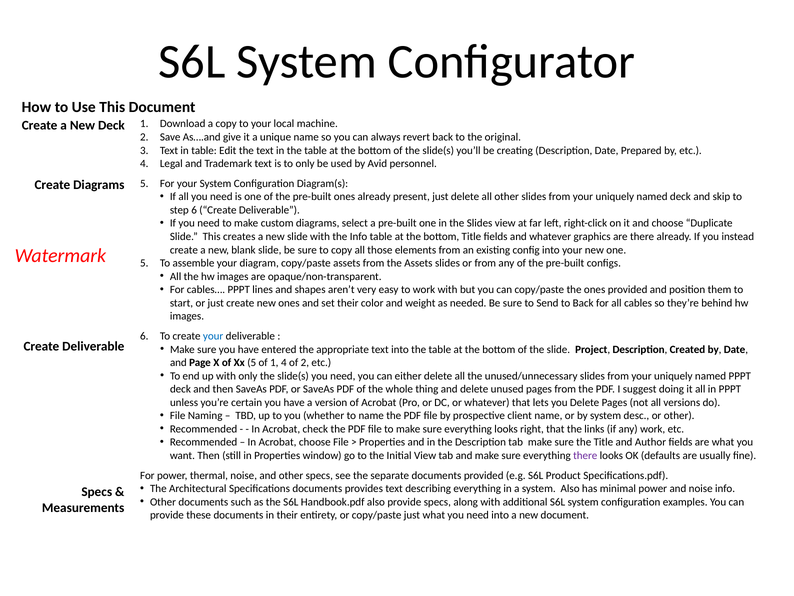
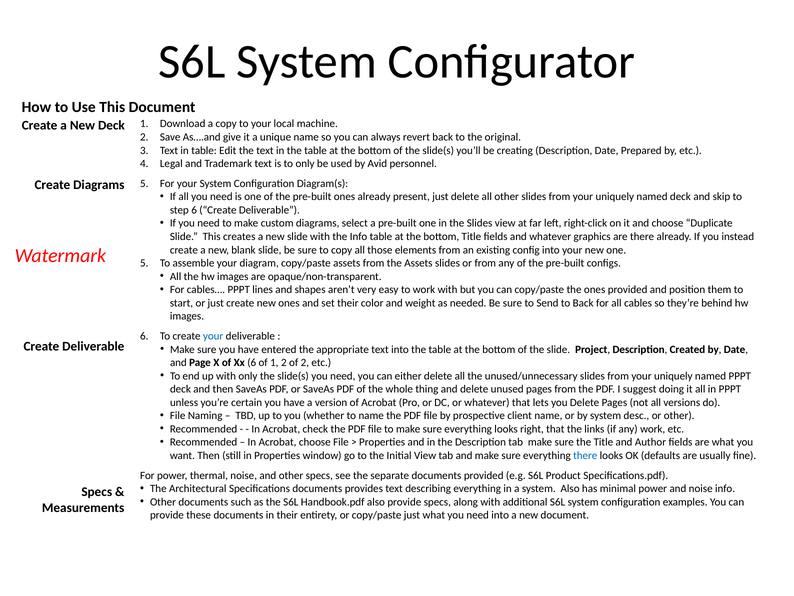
Xx 5: 5 -> 6
1 4: 4 -> 2
there at (585, 455) colour: purple -> blue
